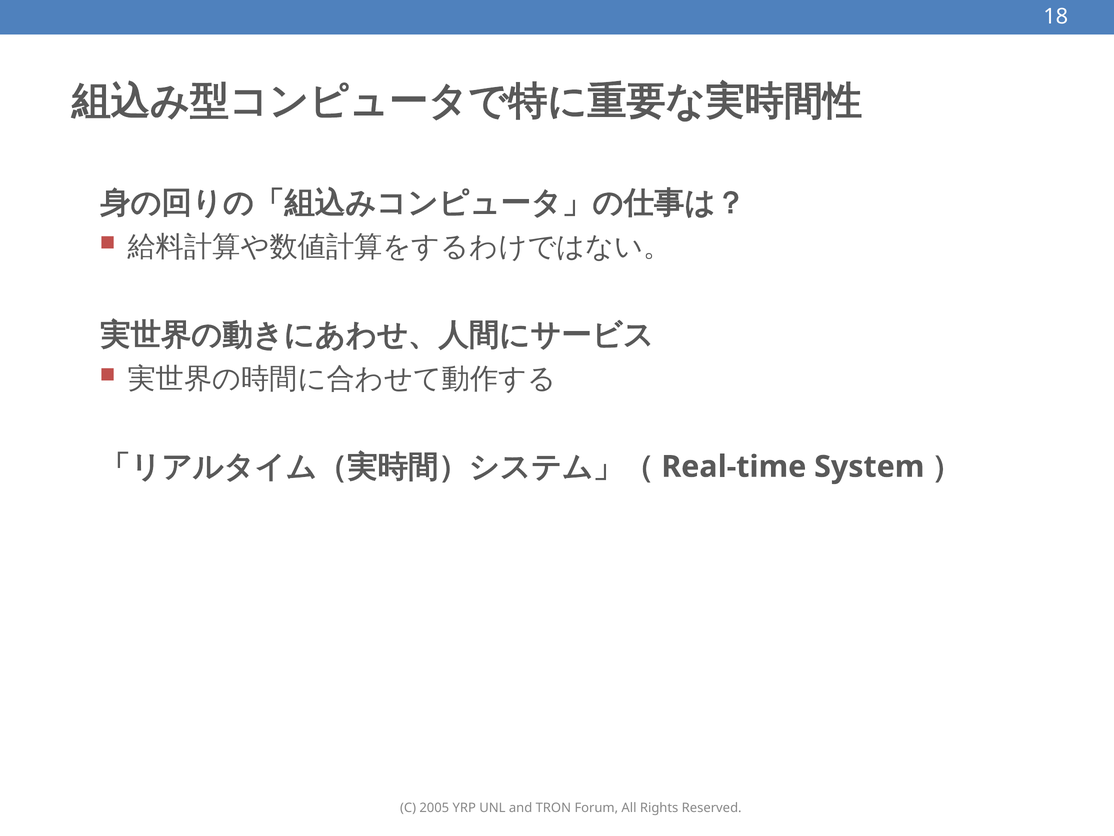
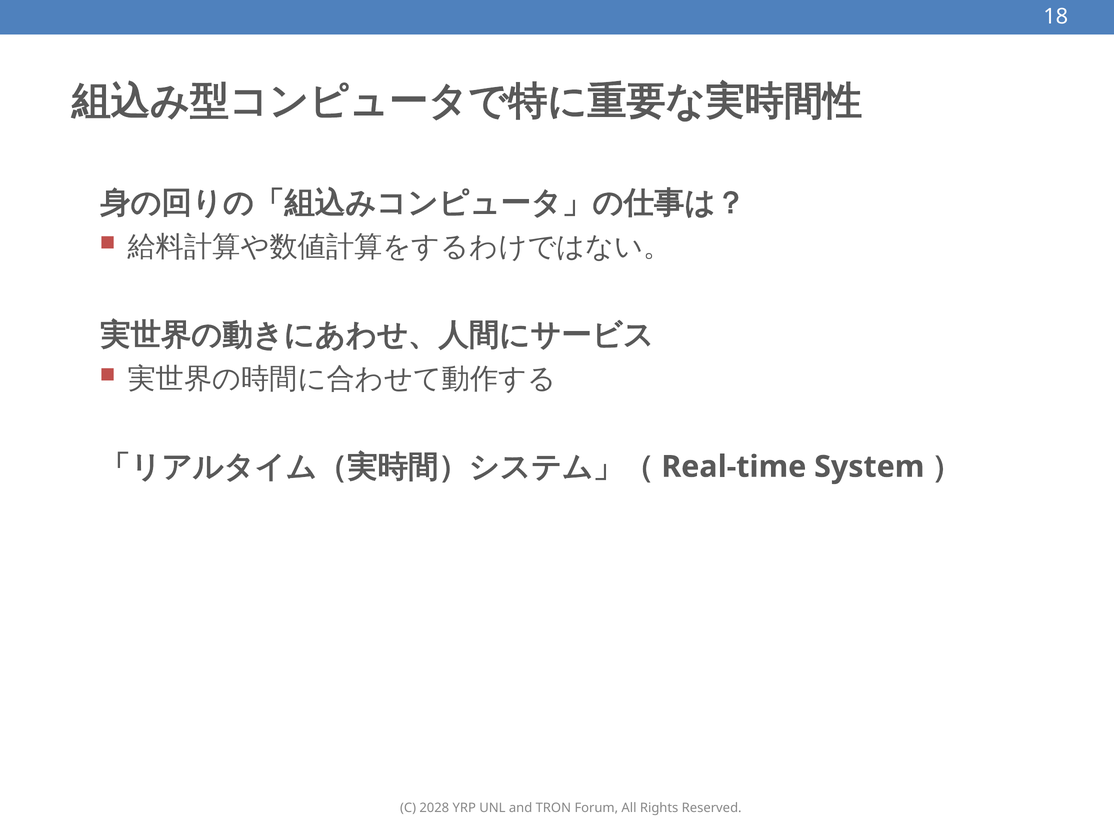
2005: 2005 -> 2028
